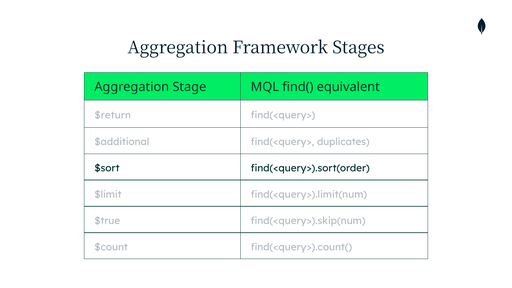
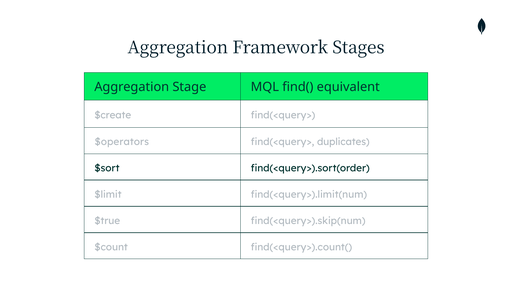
$return: $return -> $create
$additional: $additional -> $operators
